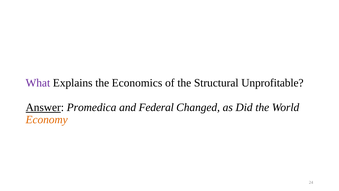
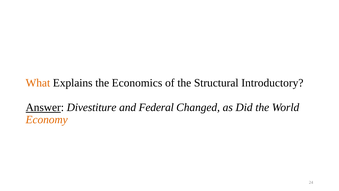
What colour: purple -> orange
Unprofitable: Unprofitable -> Introductory
Promedica: Promedica -> Divestiture
